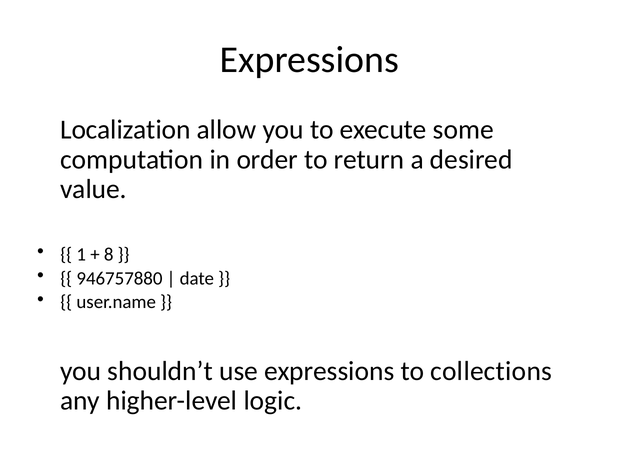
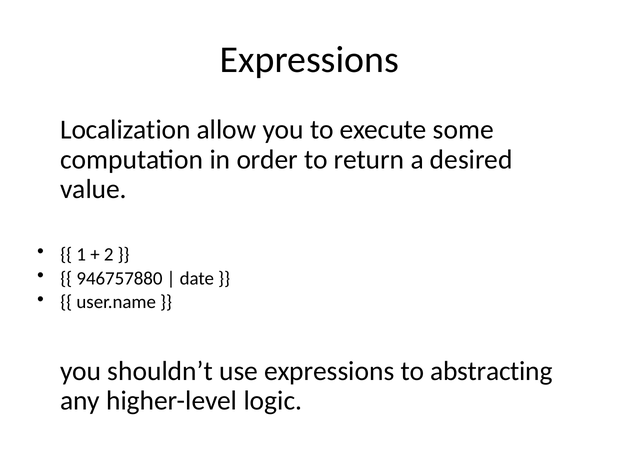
8: 8 -> 2
collections: collections -> abstracting
